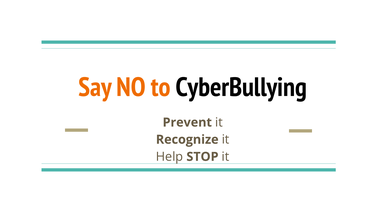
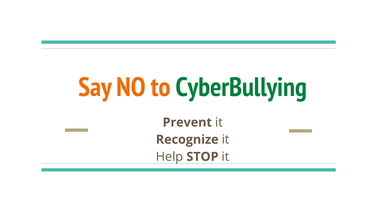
CyberBullying colour: black -> green
